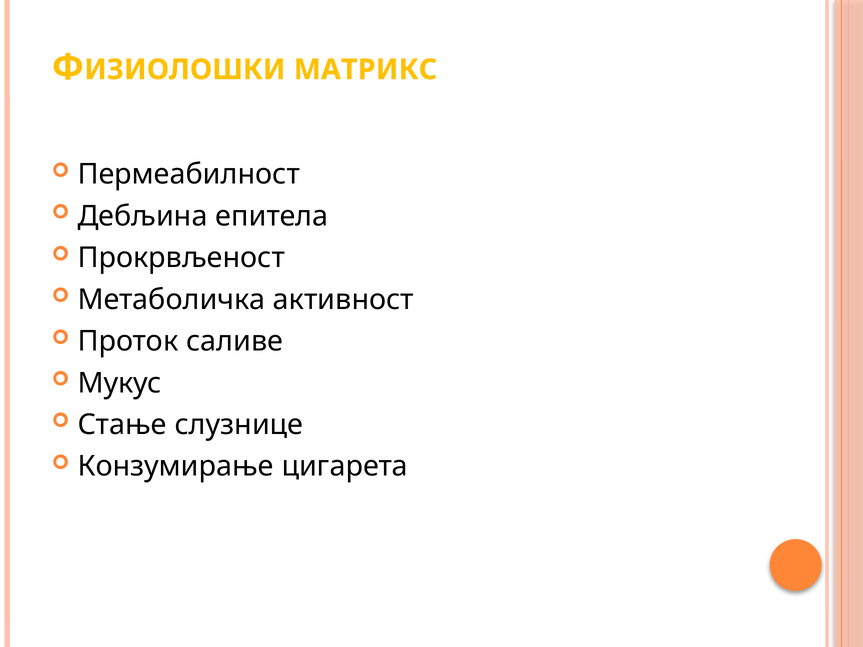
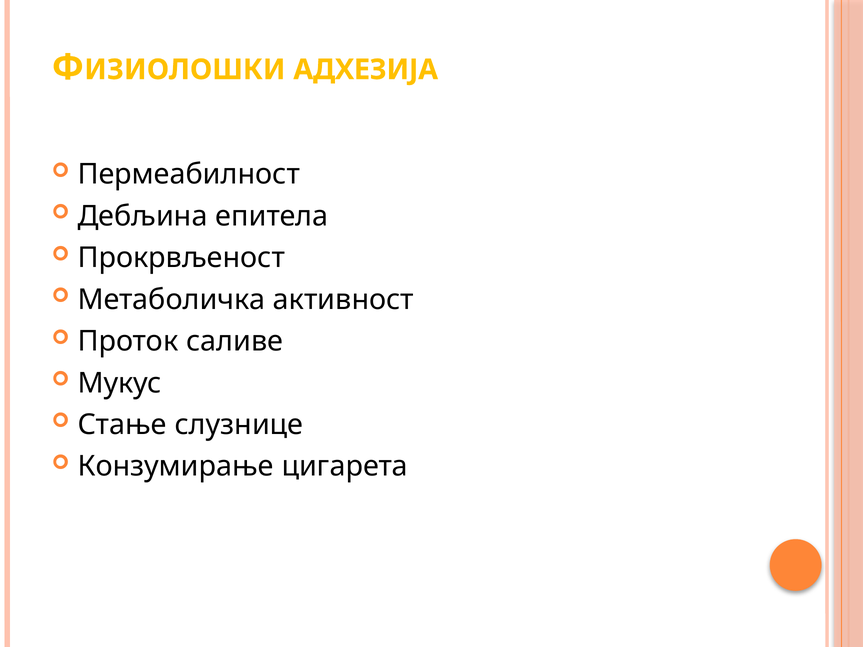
МАТРИКС: МАТРИКС -> АДХЕЗИЈА
